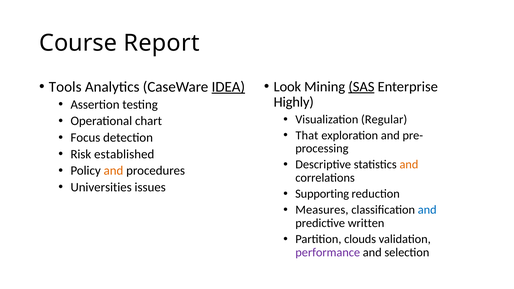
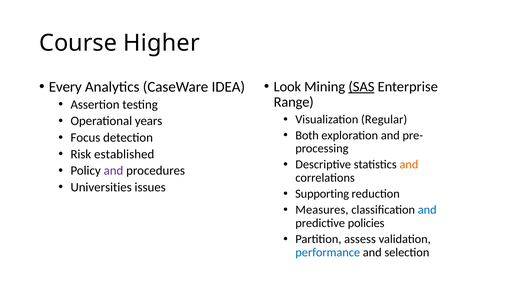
Report: Report -> Higher
Tools: Tools -> Every
IDEA underline: present -> none
Highly: Highly -> Range
chart: chart -> years
That: That -> Both
and at (113, 171) colour: orange -> purple
written: written -> policies
clouds: clouds -> assess
performance colour: purple -> blue
